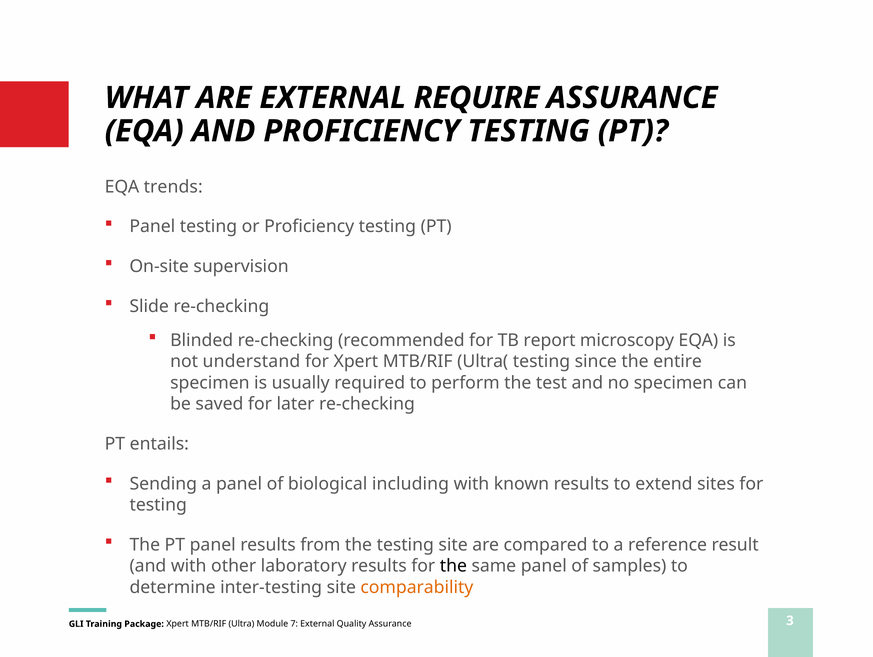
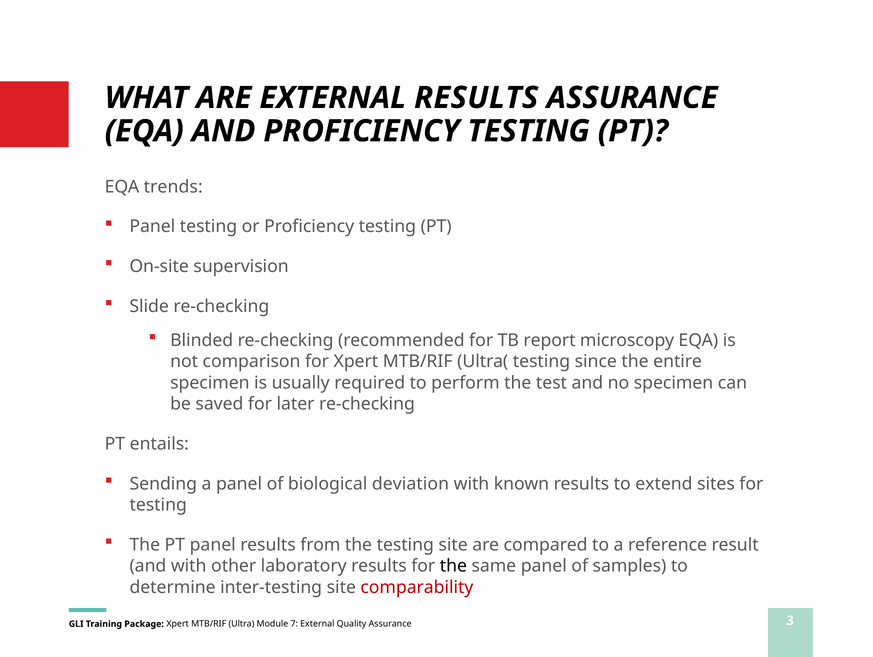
EXTERNAL REQUIRE: REQUIRE -> RESULTS
understand: understand -> comparison
including: including -> deviation
comparability colour: orange -> red
